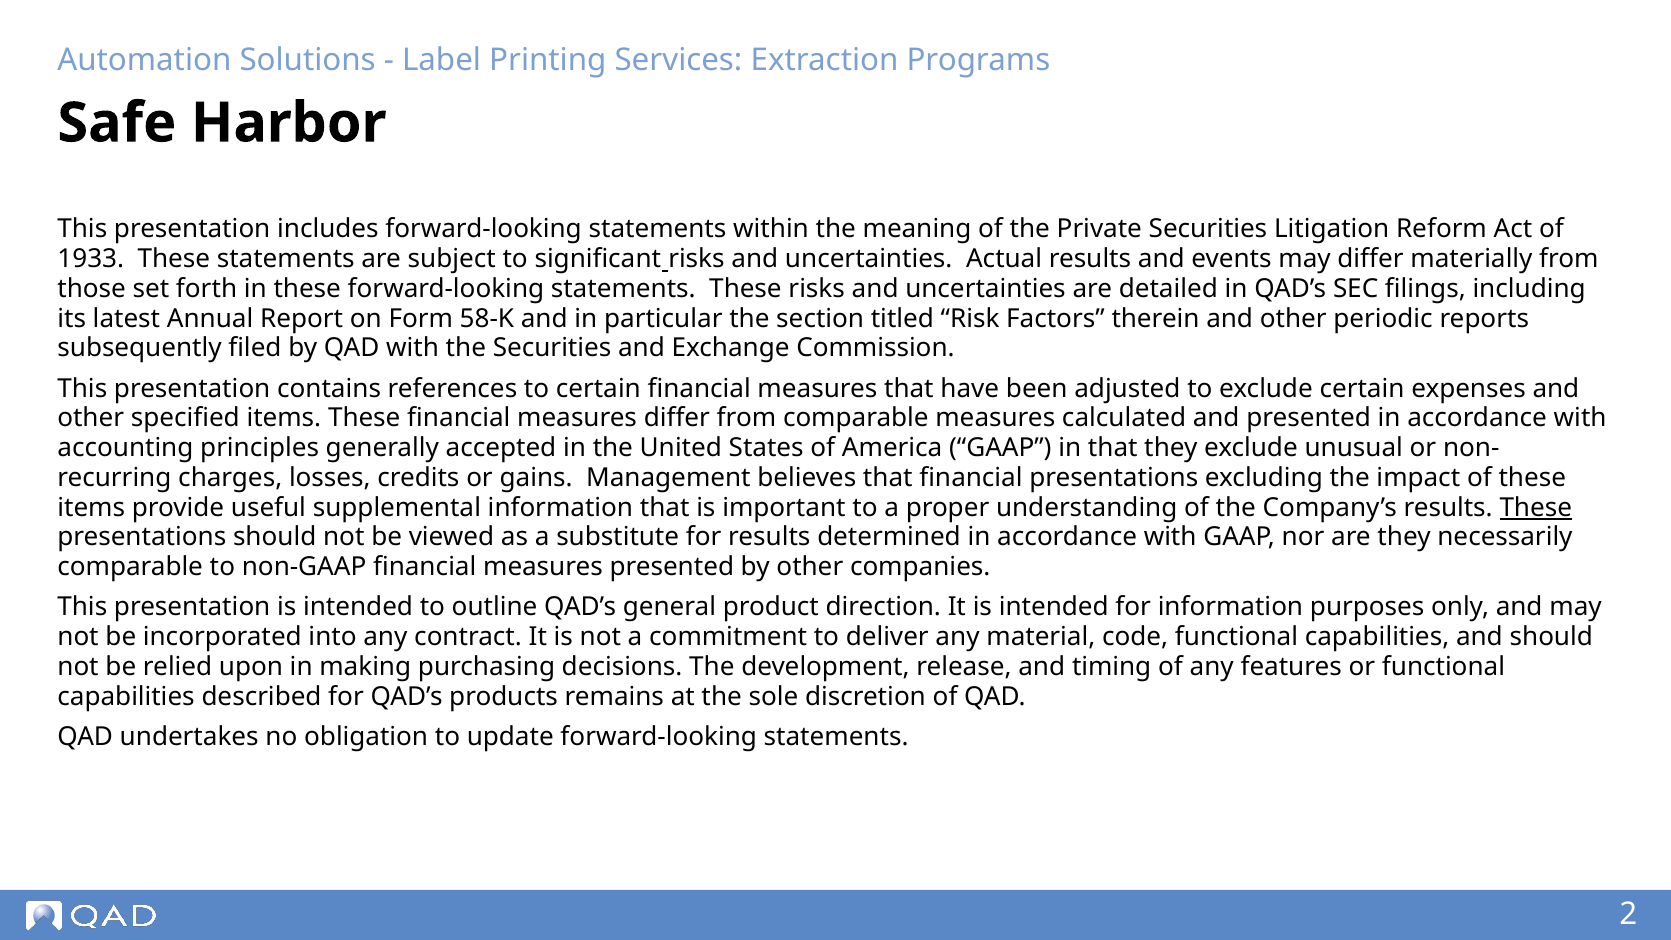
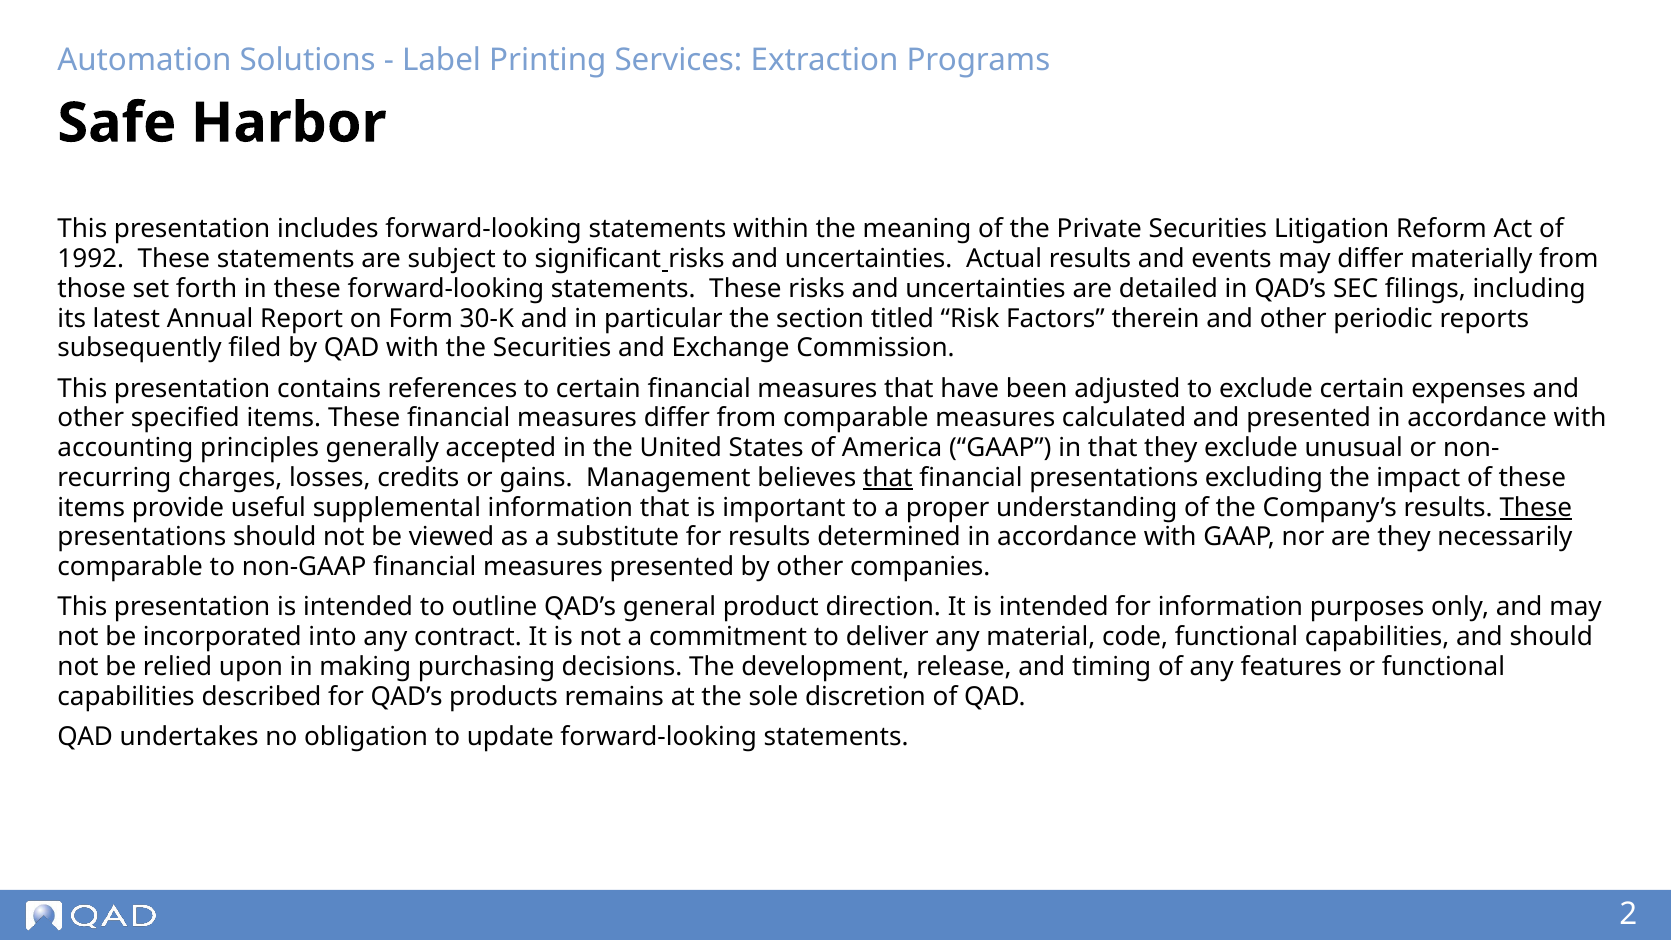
1933: 1933 -> 1992
58-K: 58-K -> 30-K
that at (888, 478) underline: none -> present
